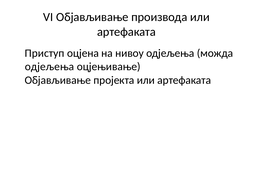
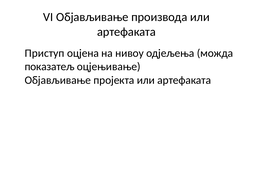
одјељења at (50, 67): одјељења -> показатељ
